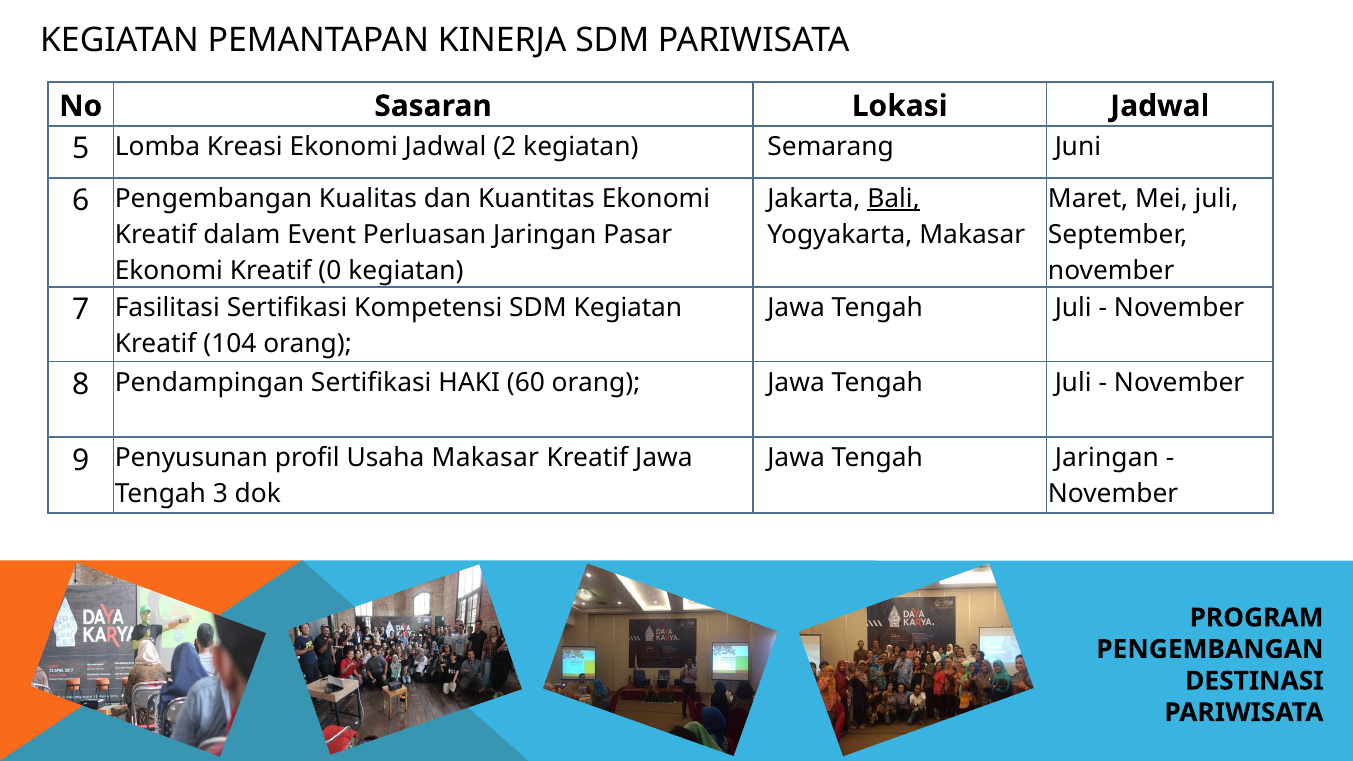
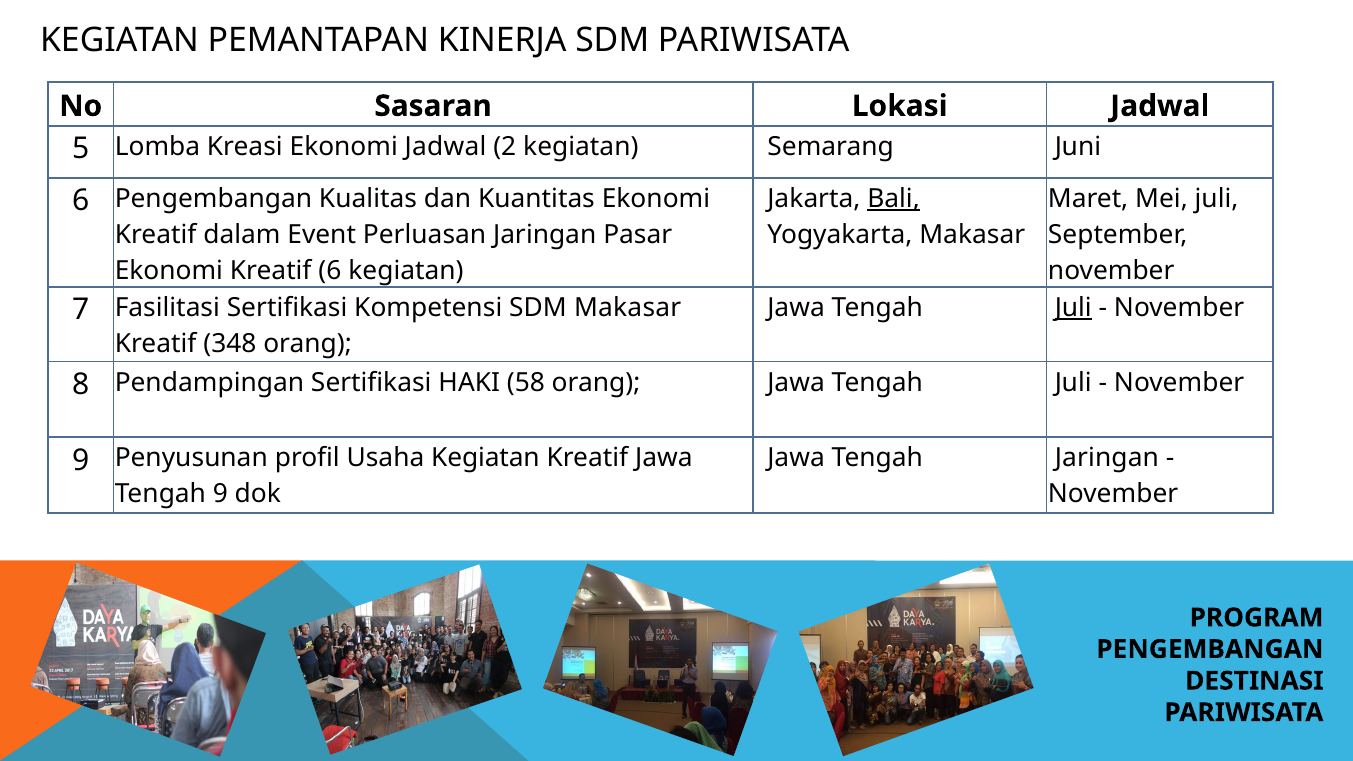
Kreatif 0: 0 -> 6
Juli at (1073, 308) underline: none -> present
SDM Kegiatan: Kegiatan -> Makasar
104: 104 -> 348
60: 60 -> 58
Usaha Makasar: Makasar -> Kegiatan
Tengah 3: 3 -> 9
